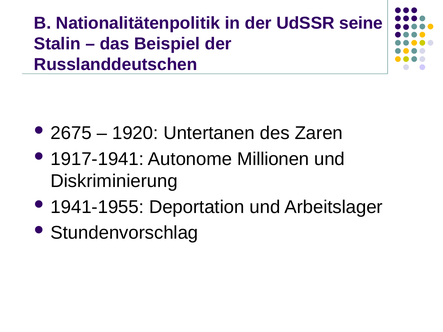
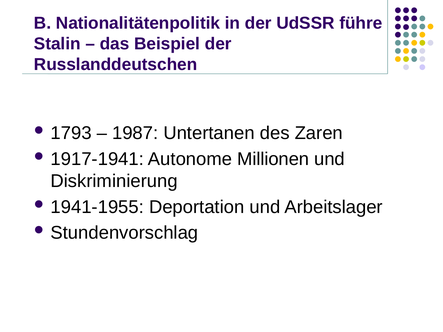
seine: seine -> führe
2675: 2675 -> 1793
1920: 1920 -> 1987
